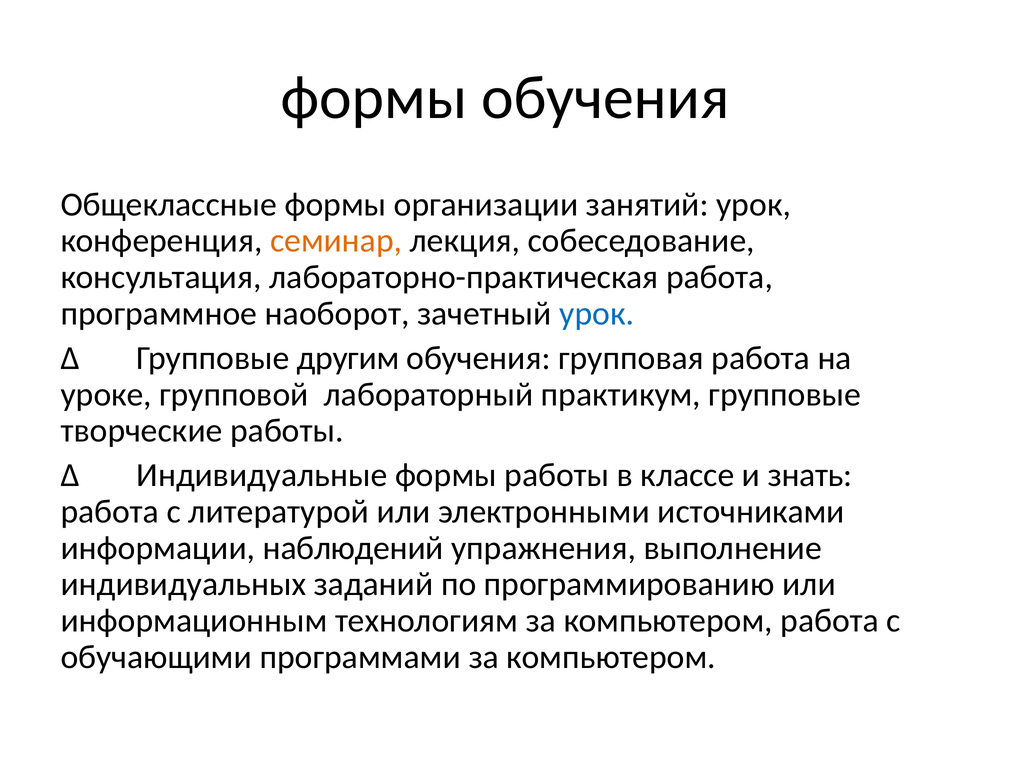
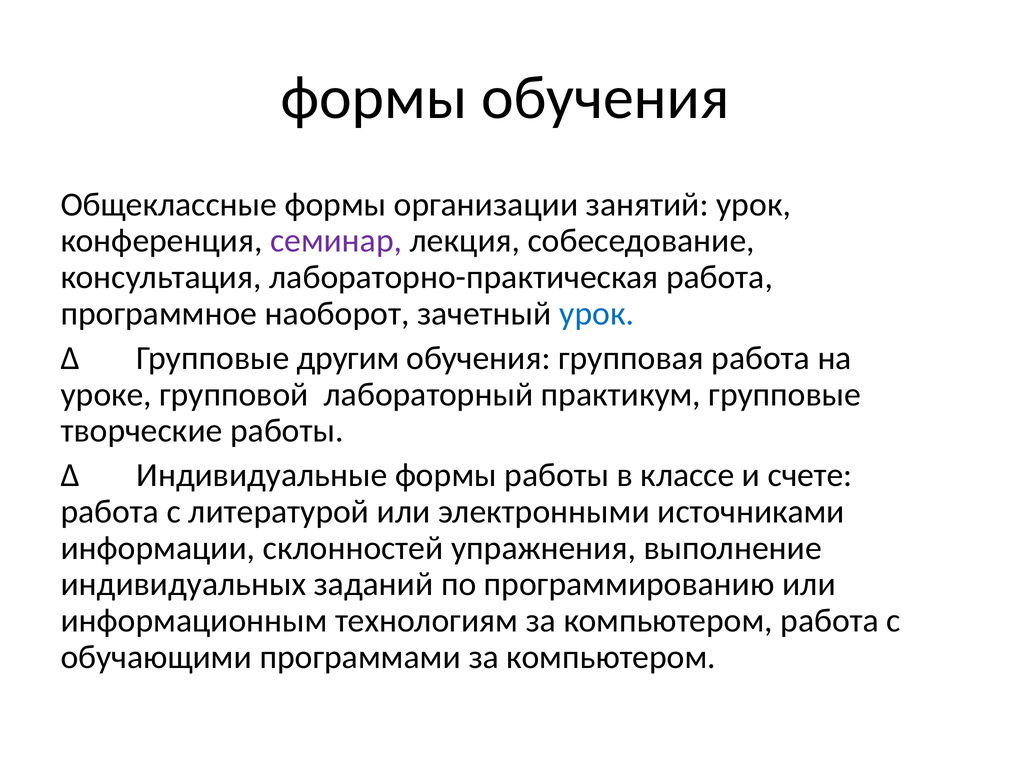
семинар colour: orange -> purple
знать: знать -> счете
наблюдений: наблюдений -> склонностей
